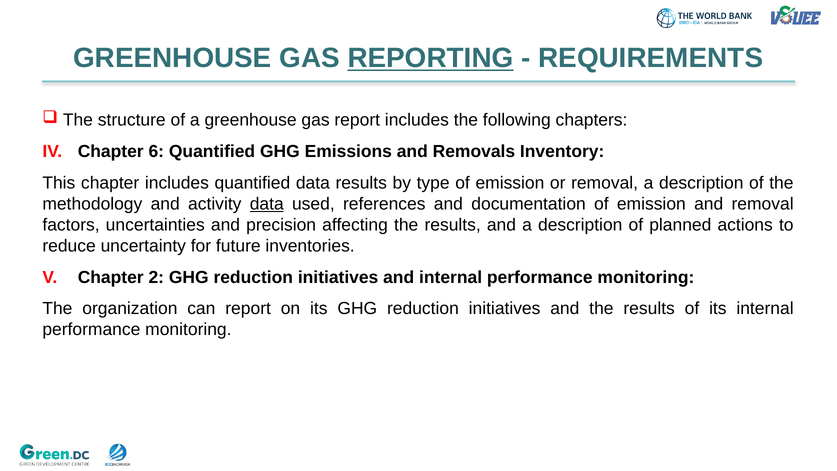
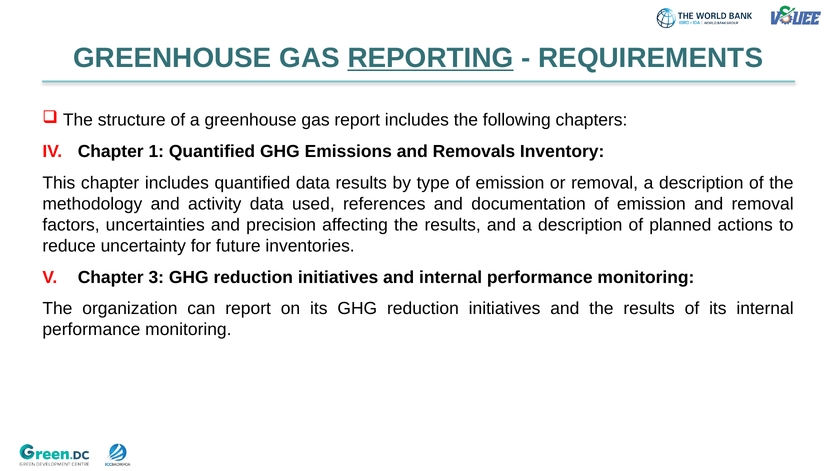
6: 6 -> 1
data at (267, 204) underline: present -> none
2: 2 -> 3
